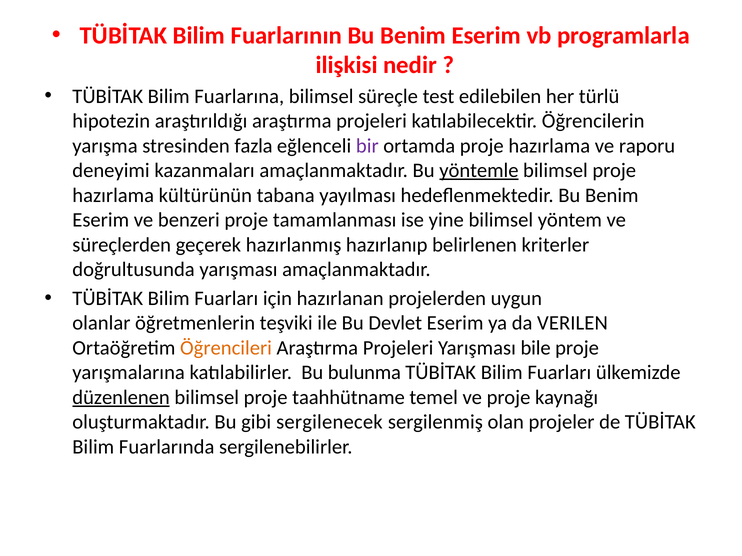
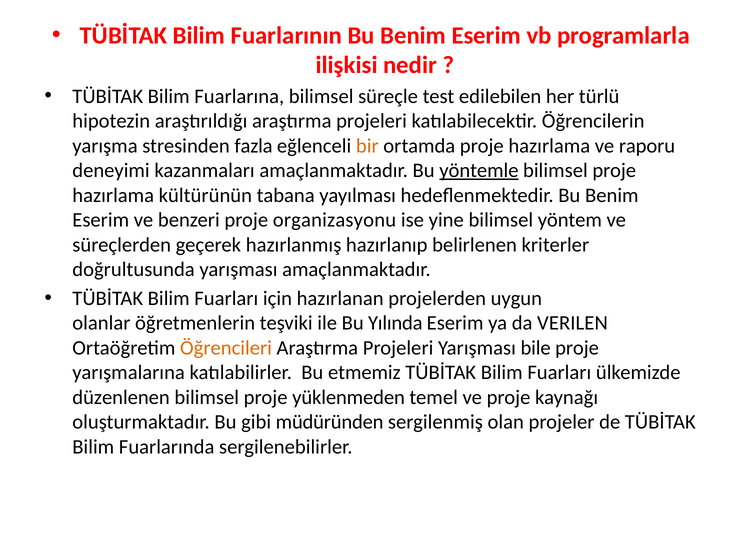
bir colour: purple -> orange
tamamlanması: tamamlanması -> organizasyonu
Devlet: Devlet -> Yılında
bulunma: bulunma -> etmemiz
düzenlenen underline: present -> none
taahhütname: taahhütname -> yüklenmeden
sergilenecek: sergilenecek -> müdüründen
